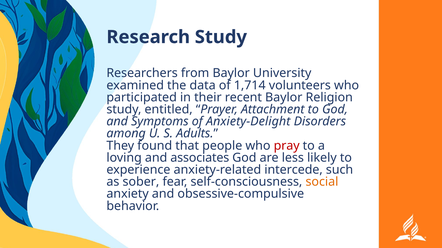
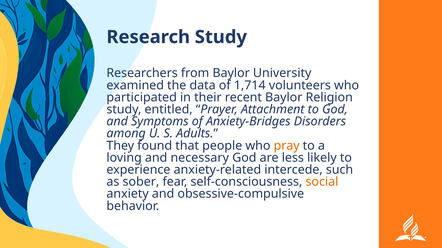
Anxiety-Delight: Anxiety-Delight -> Anxiety-Bridges
pray colour: red -> orange
associates: associates -> necessary
